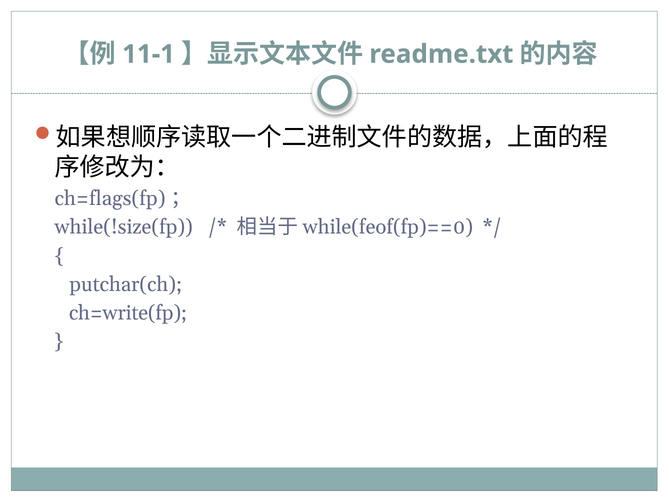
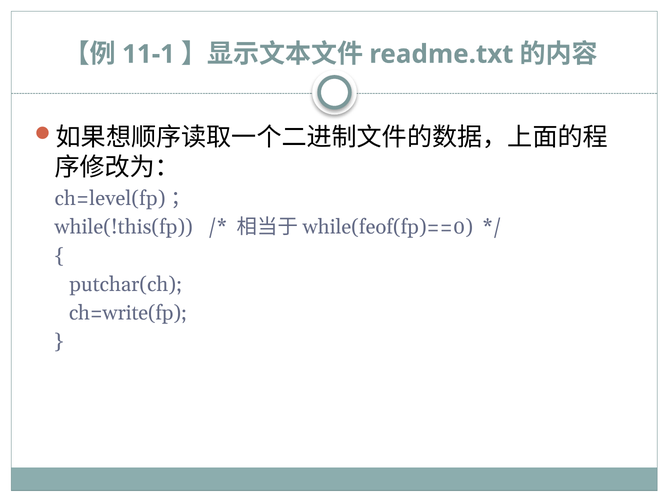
ch=flags(fp: ch=flags(fp -> ch=level(fp
while(!size(fp: while(!size(fp -> while(!this(fp
